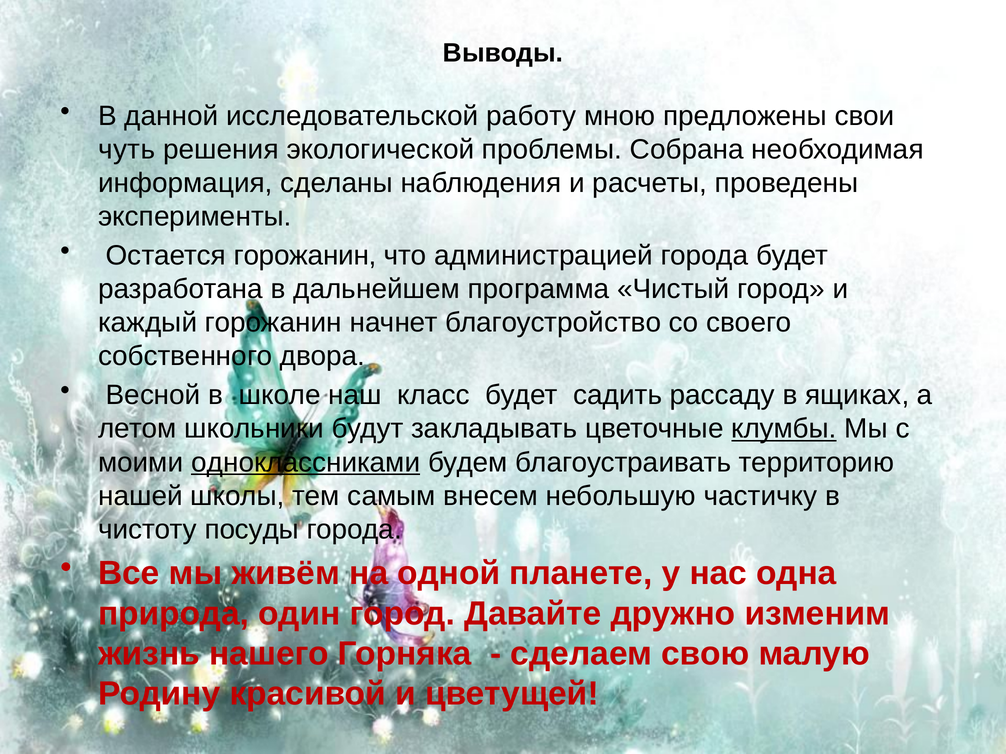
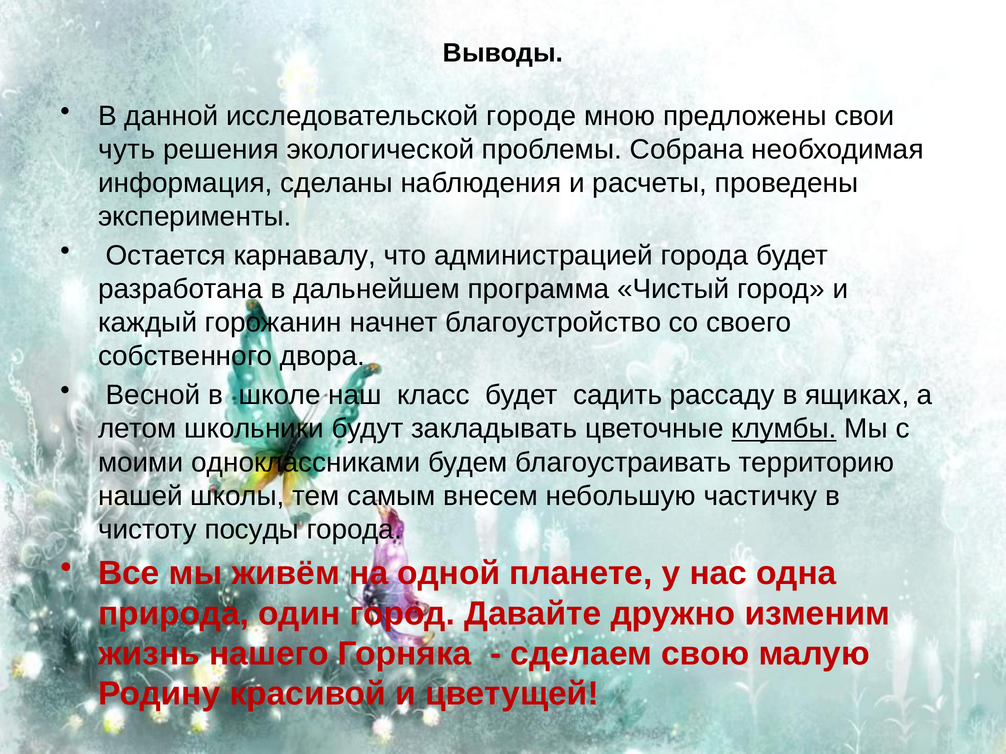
работу: работу -> городе
Остается горожанин: горожанин -> карнавалу
одноклассниками underline: present -> none
